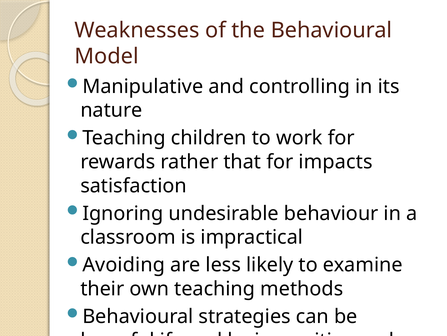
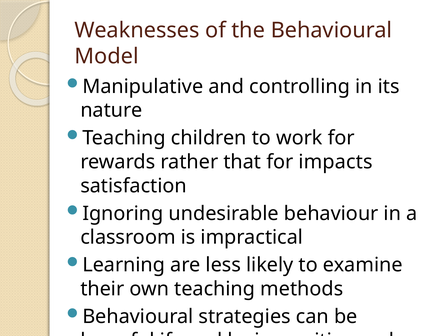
Avoiding: Avoiding -> Learning
